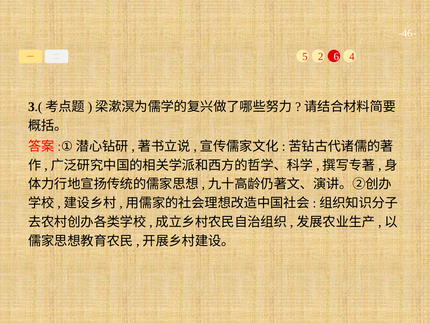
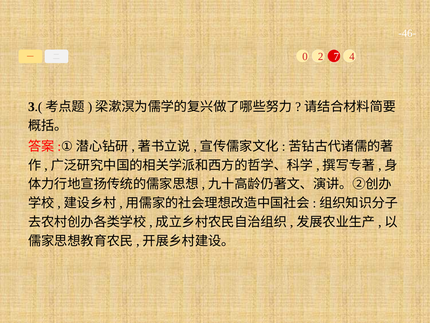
5: 5 -> 0
6: 6 -> 7
